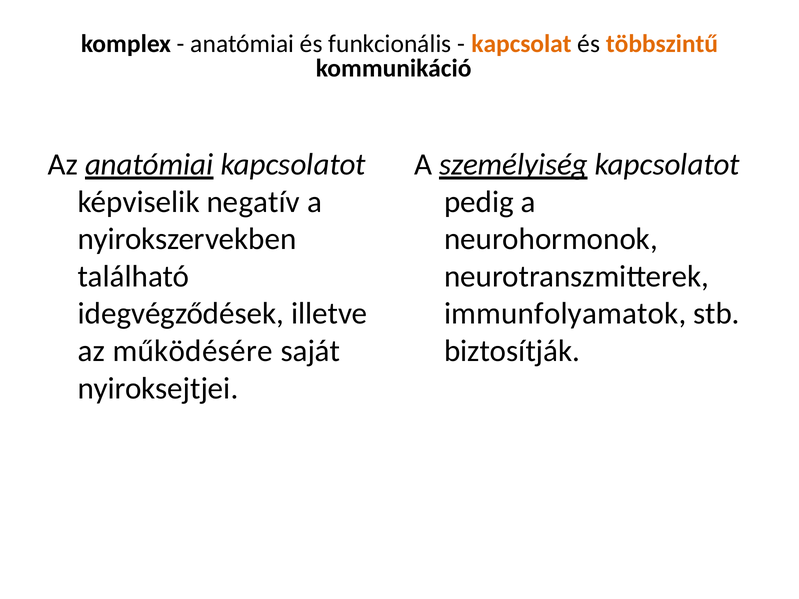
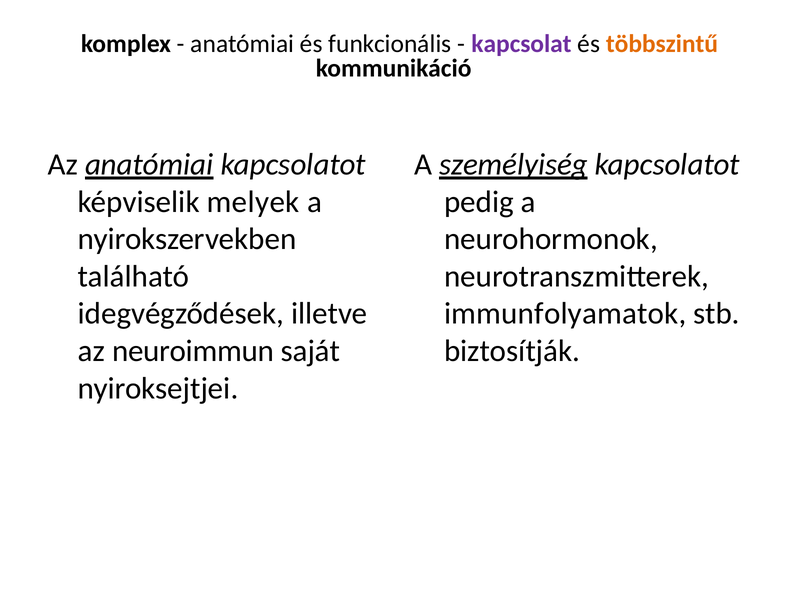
kapcsolat colour: orange -> purple
negatív: negatív -> melyek
működésére: működésére -> neuroimmun
